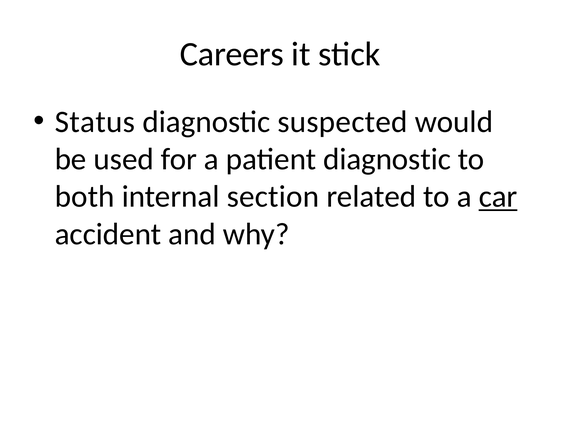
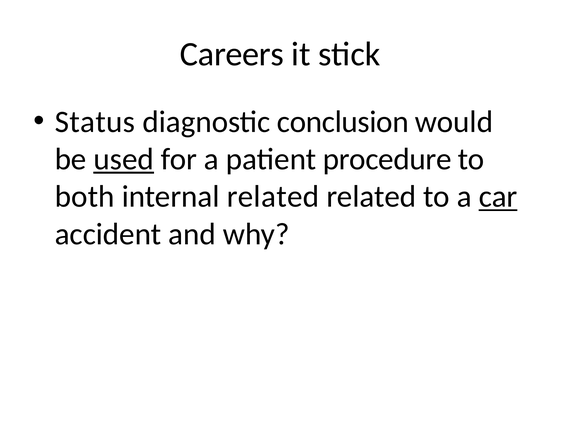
suspected: suspected -> conclusion
used underline: none -> present
patient diagnostic: diagnostic -> procedure
internal section: section -> related
